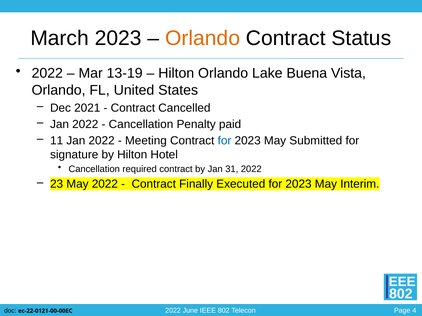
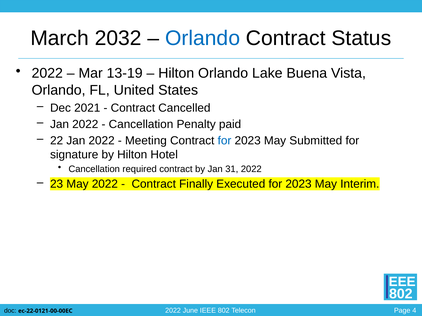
March 2023: 2023 -> 2032
Orlando at (203, 38) colour: orange -> blue
11: 11 -> 22
